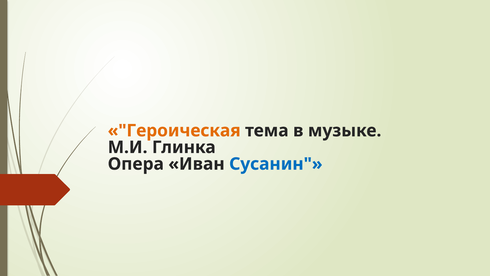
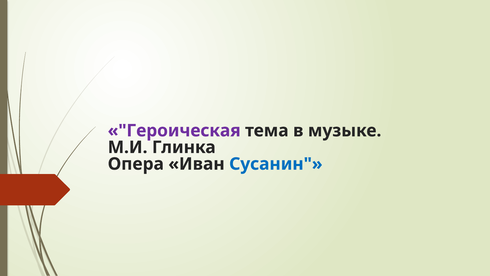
Героическая colour: orange -> purple
